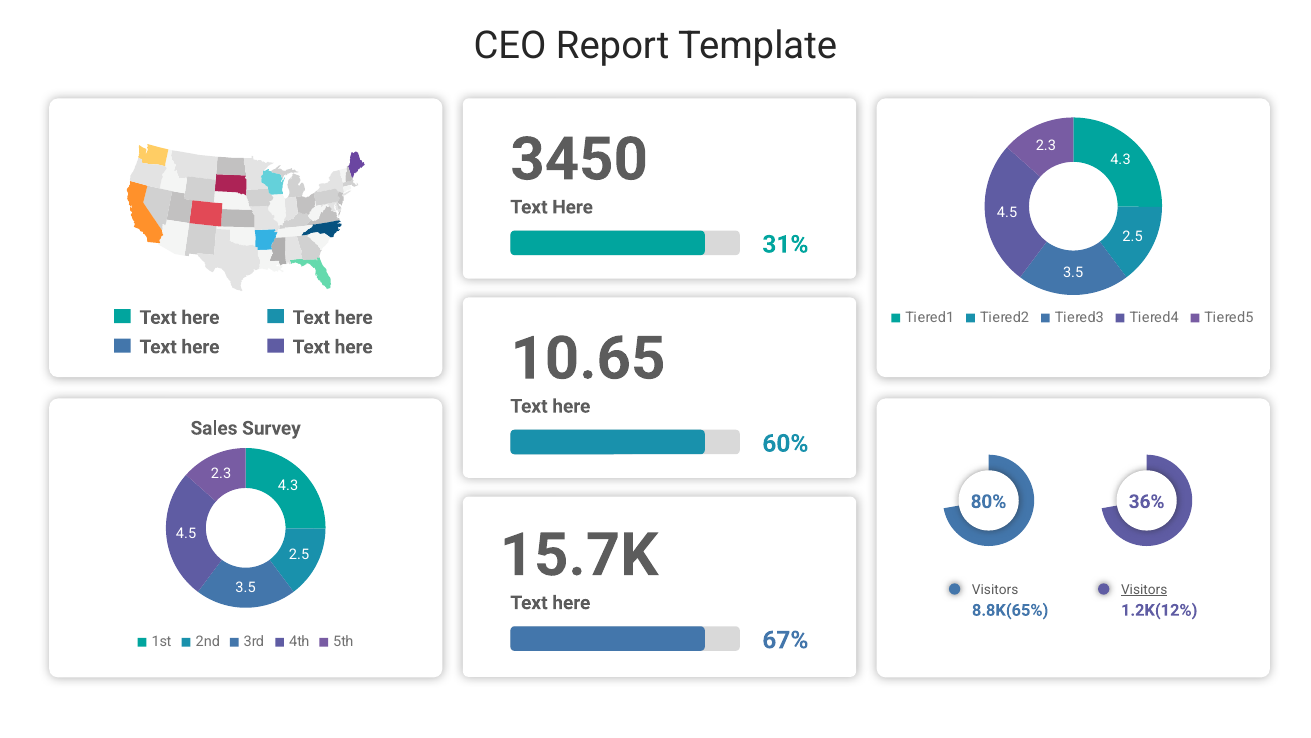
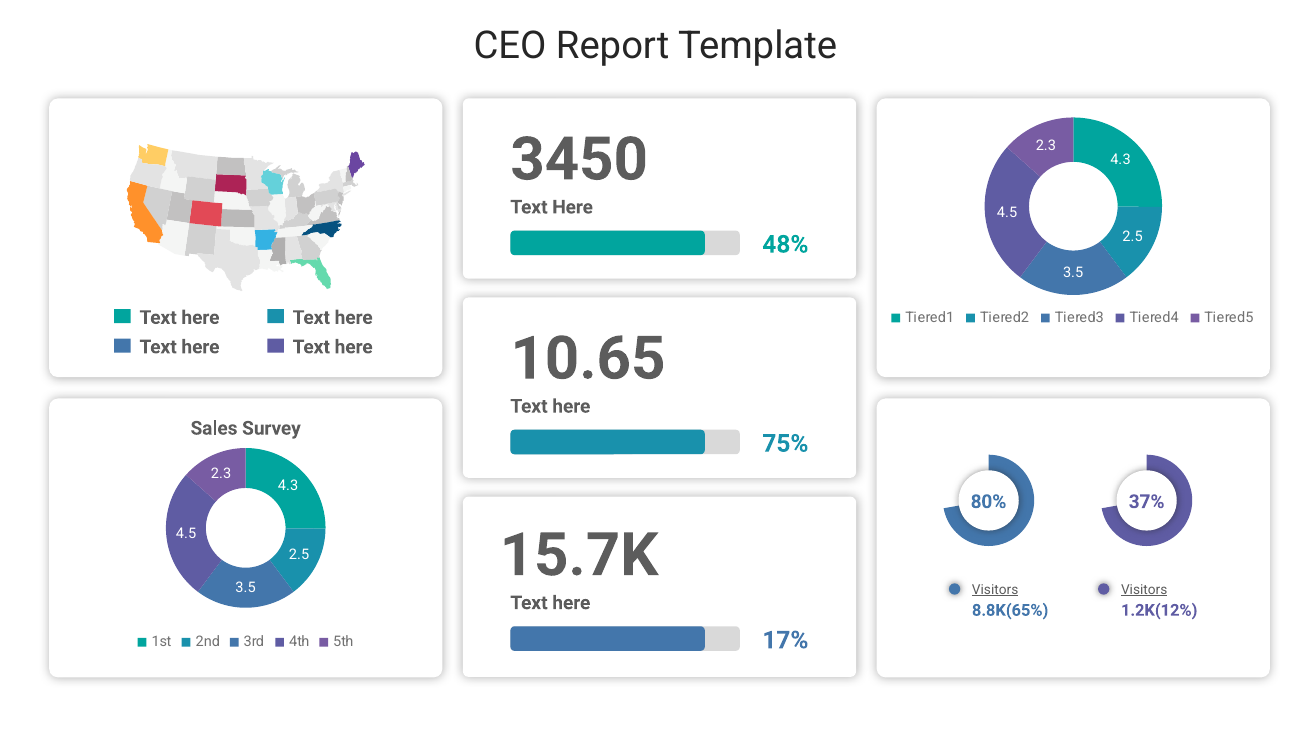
31%: 31% -> 48%
60%: 60% -> 75%
36%: 36% -> 37%
Visitors at (995, 589) underline: none -> present
67%: 67% -> 17%
